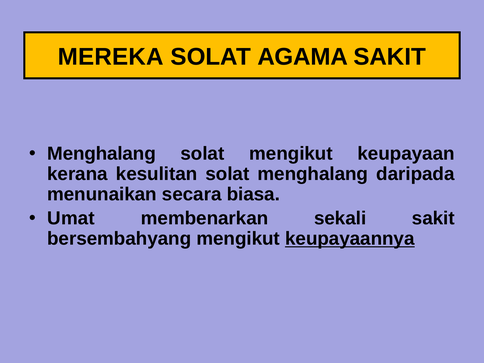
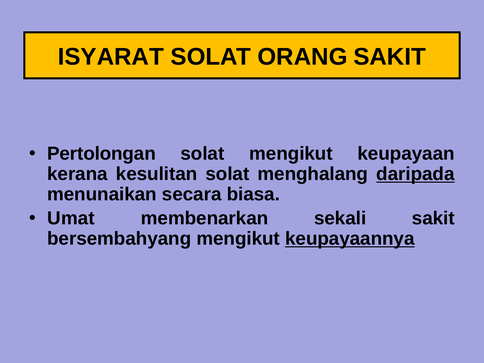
MEREKA: MEREKA -> ISYARAT
AGAMA: AGAMA -> ORANG
Menghalang at (102, 154): Menghalang -> Pertolongan
daripada underline: none -> present
